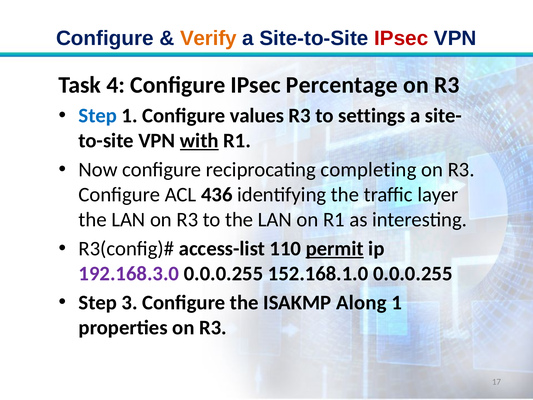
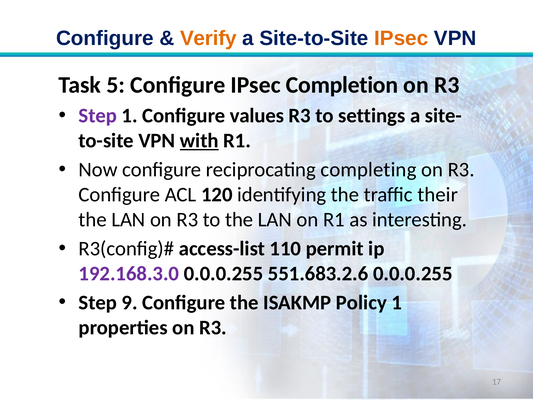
IPsec at (401, 38) colour: red -> orange
4: 4 -> 5
Percentage: Percentage -> Completion
Step at (98, 116) colour: blue -> purple
436: 436 -> 120
layer: layer -> their
permit underline: present -> none
152.168.1.0: 152.168.1.0 -> 551.683.2.6
3: 3 -> 9
Along: Along -> Policy
